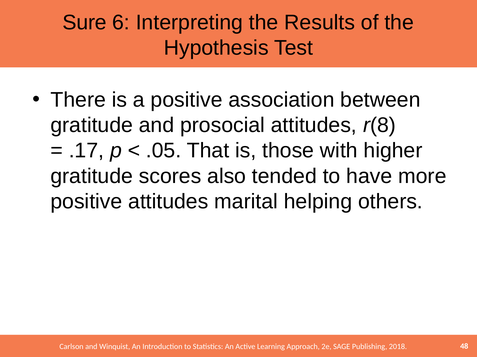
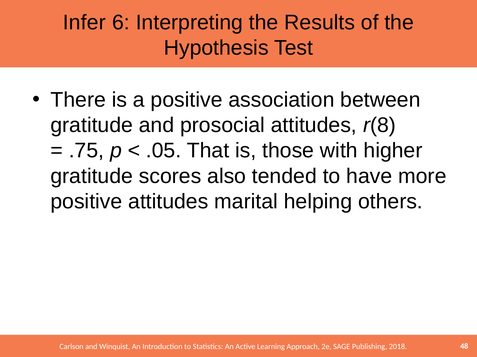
Sure: Sure -> Infer
.17: .17 -> .75
